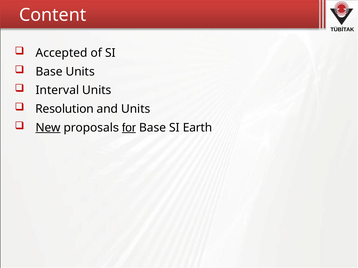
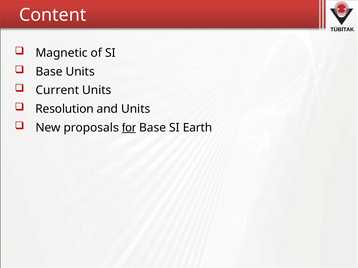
Accepted: Accepted -> Magnetic
Interval: Interval -> Current
New underline: present -> none
